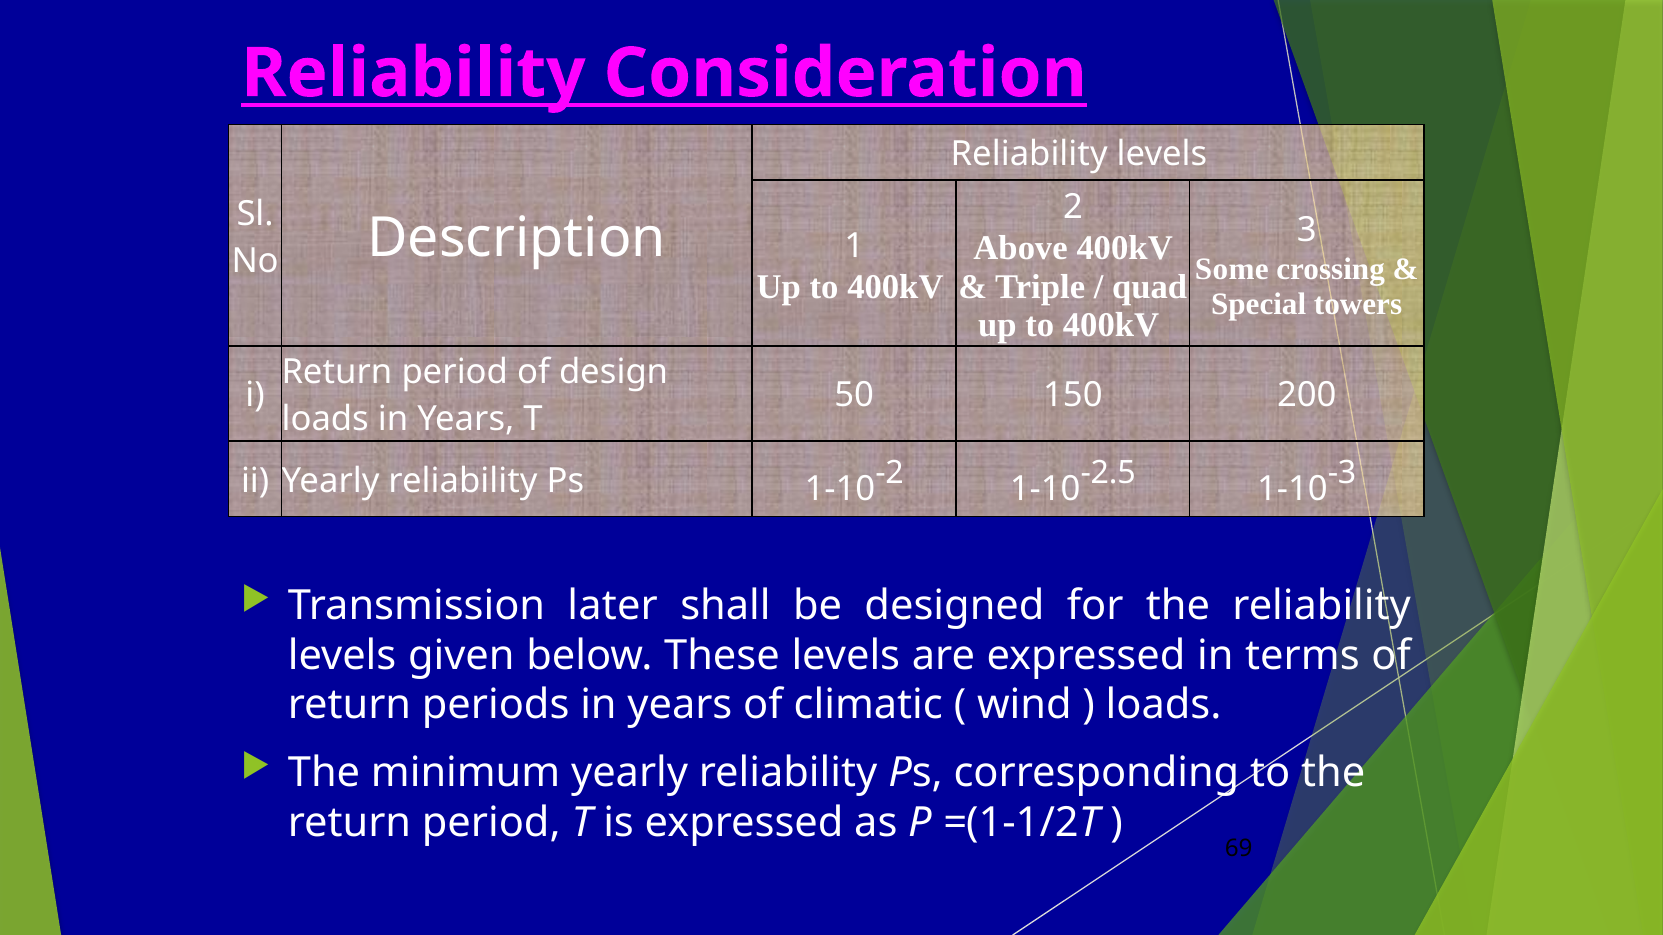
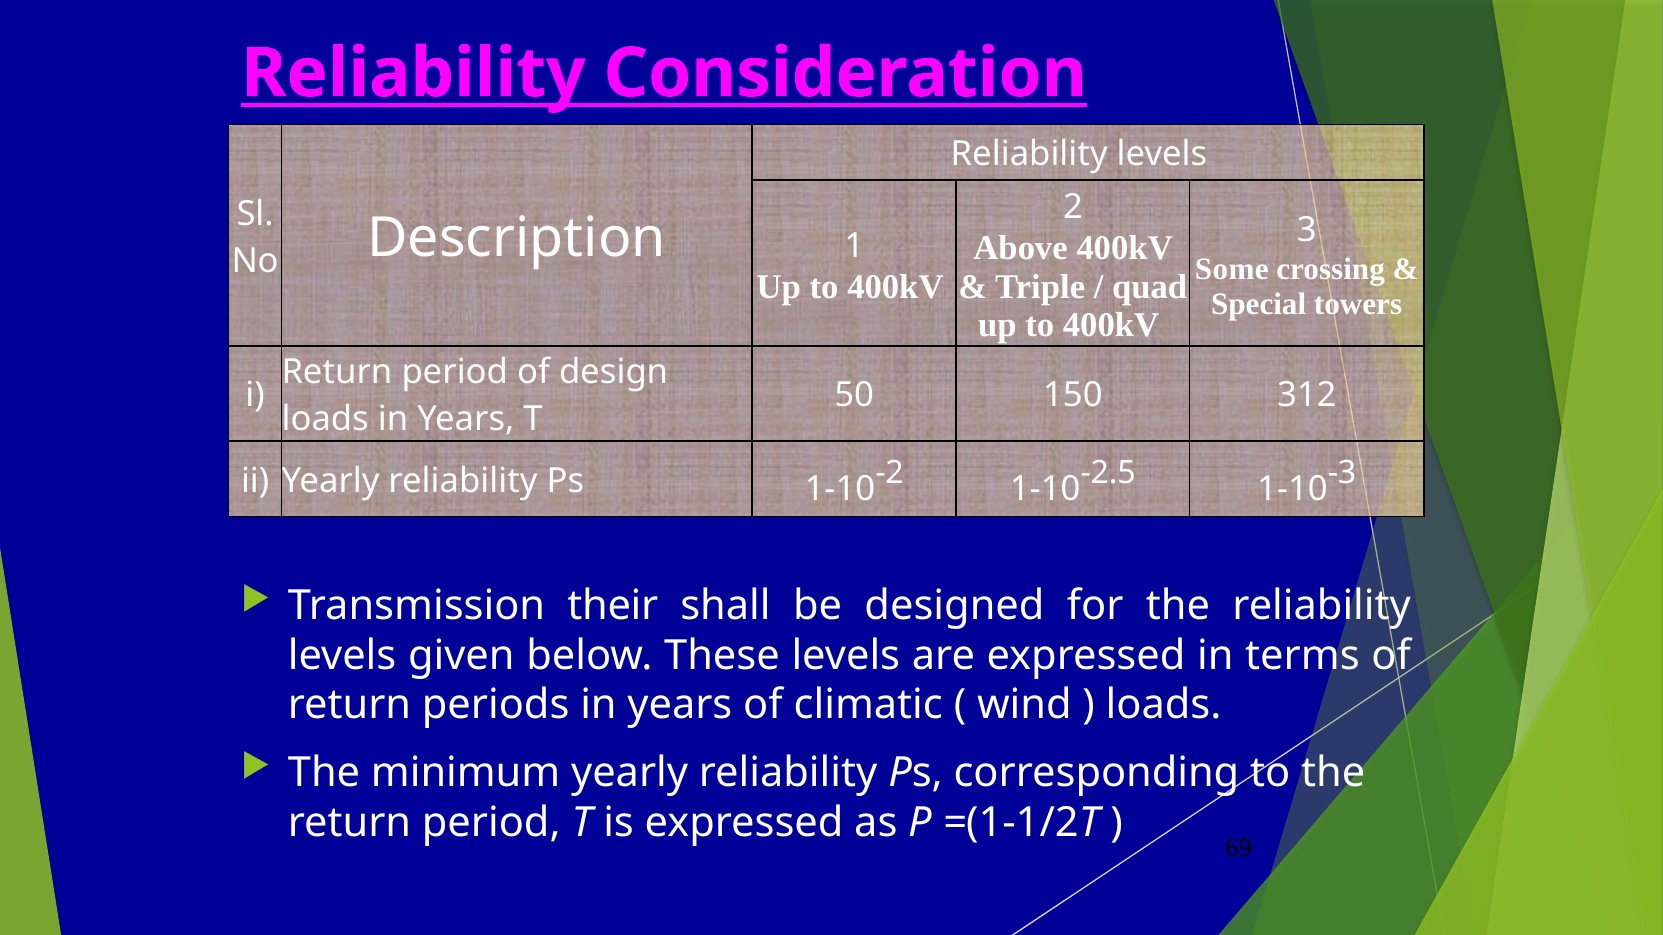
200: 200 -> 312
later: later -> their
